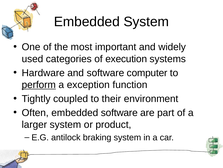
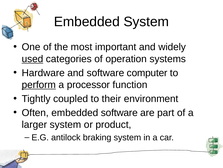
used underline: none -> present
execution: execution -> operation
exception: exception -> processor
